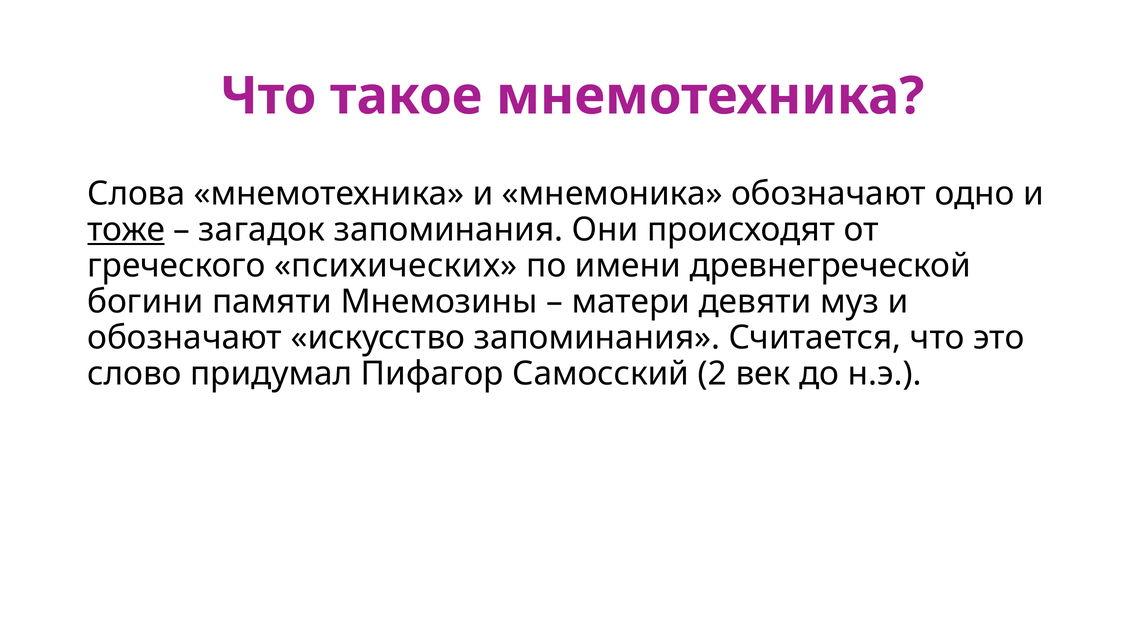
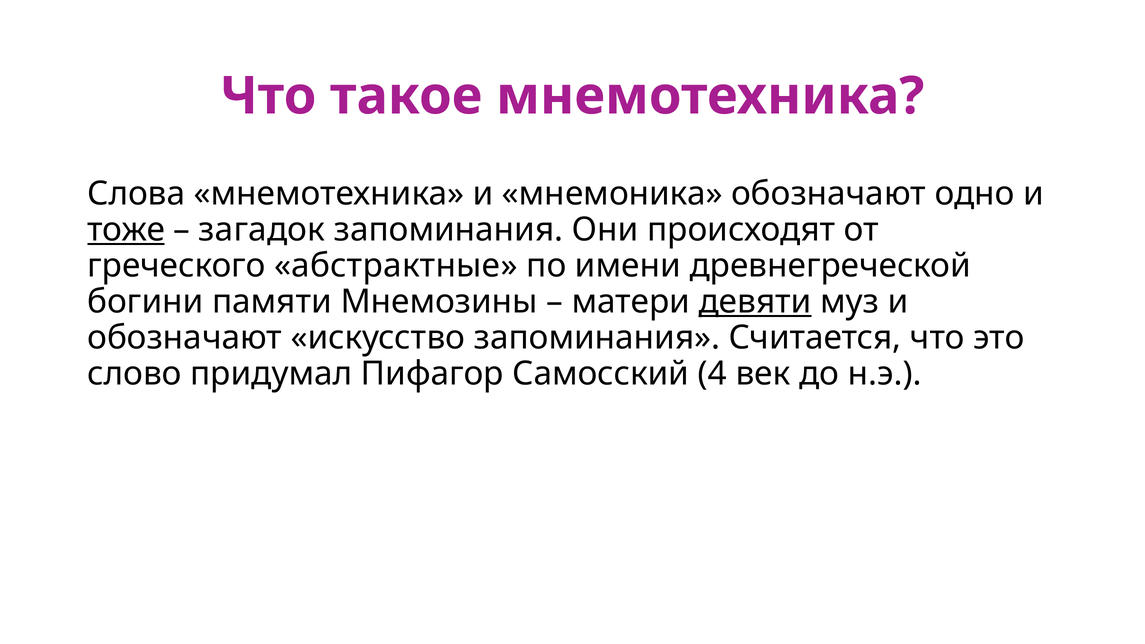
психических: психических -> абстрактные
девяти underline: none -> present
2: 2 -> 4
